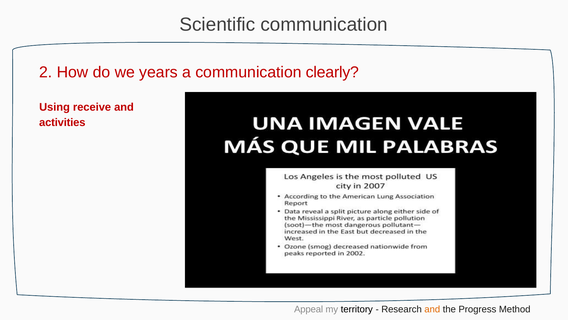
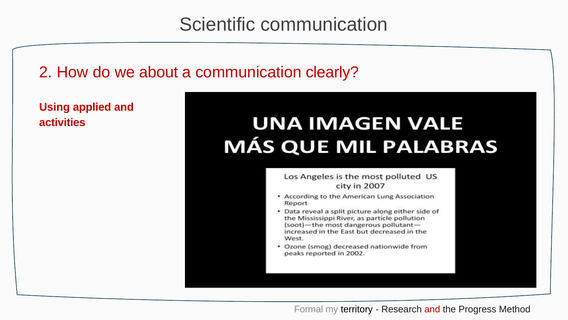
years: years -> about
receive: receive -> applied
Appeal: Appeal -> Formal
and at (432, 309) colour: orange -> red
